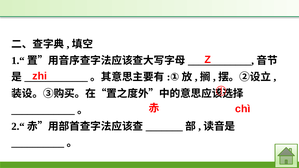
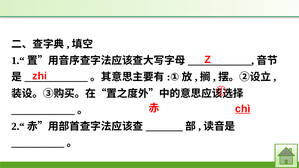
chì underline: none -> present
